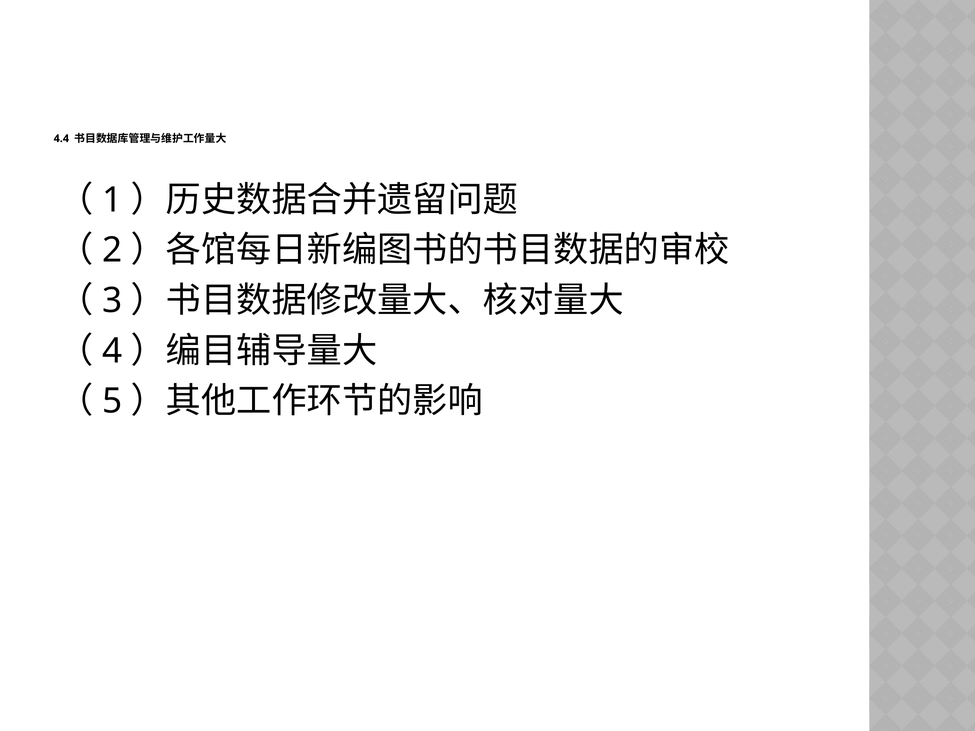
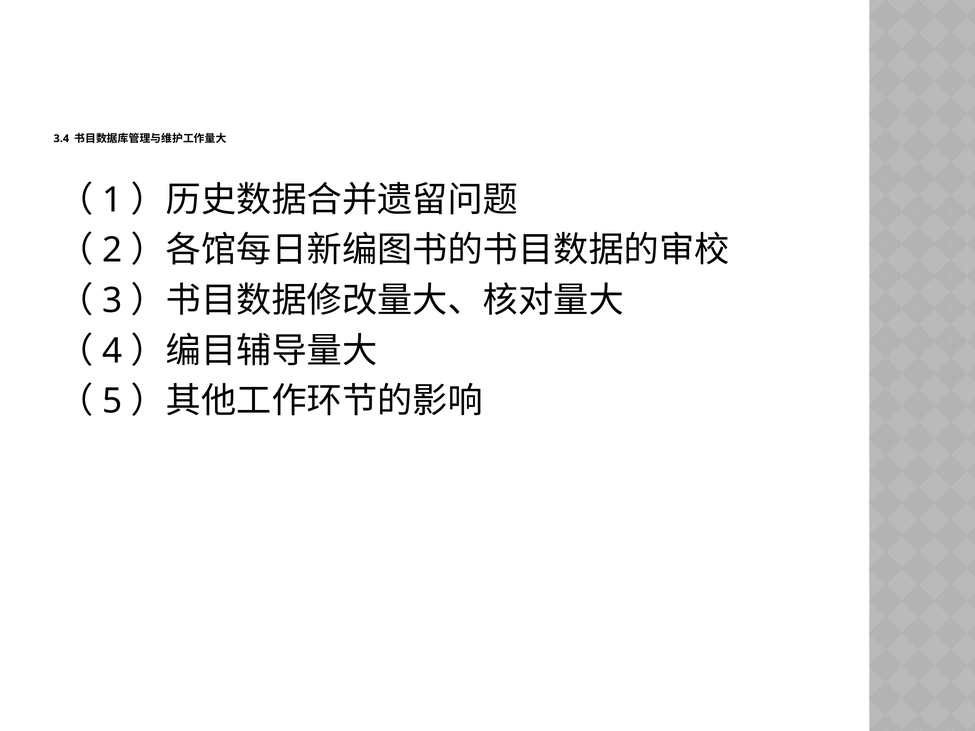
4.4: 4.4 -> 3.4
